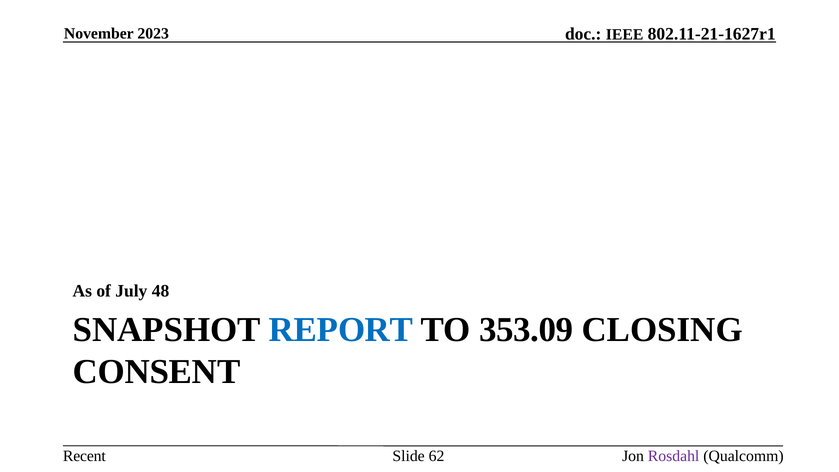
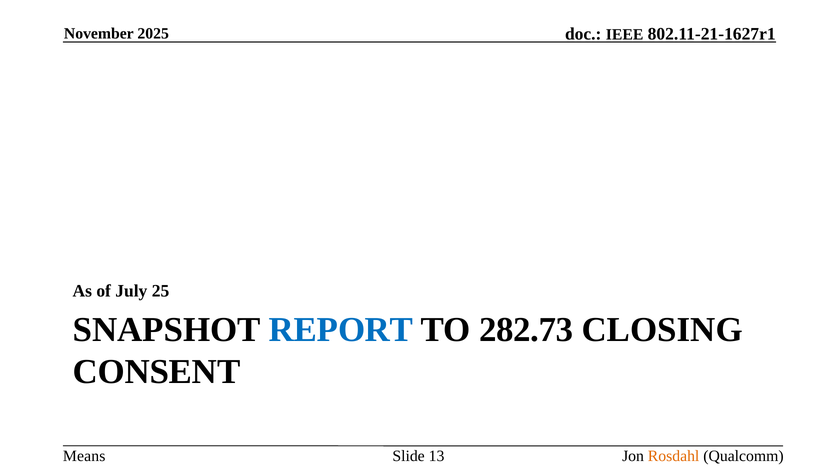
2023: 2023 -> 2025
48: 48 -> 25
353.09: 353.09 -> 282.73
Recent: Recent -> Means
62: 62 -> 13
Rosdahl colour: purple -> orange
